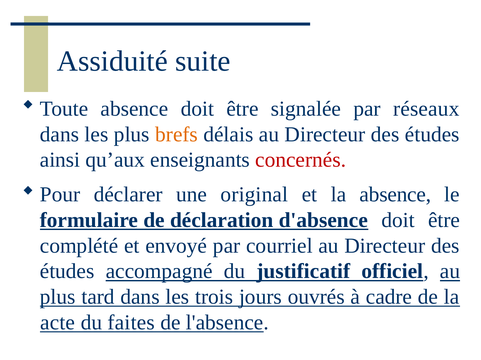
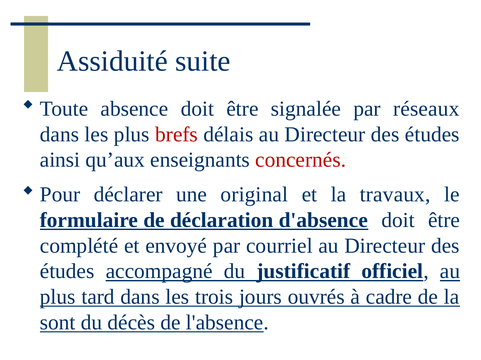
brefs colour: orange -> red
la absence: absence -> travaux
acte: acte -> sont
faites: faites -> décès
